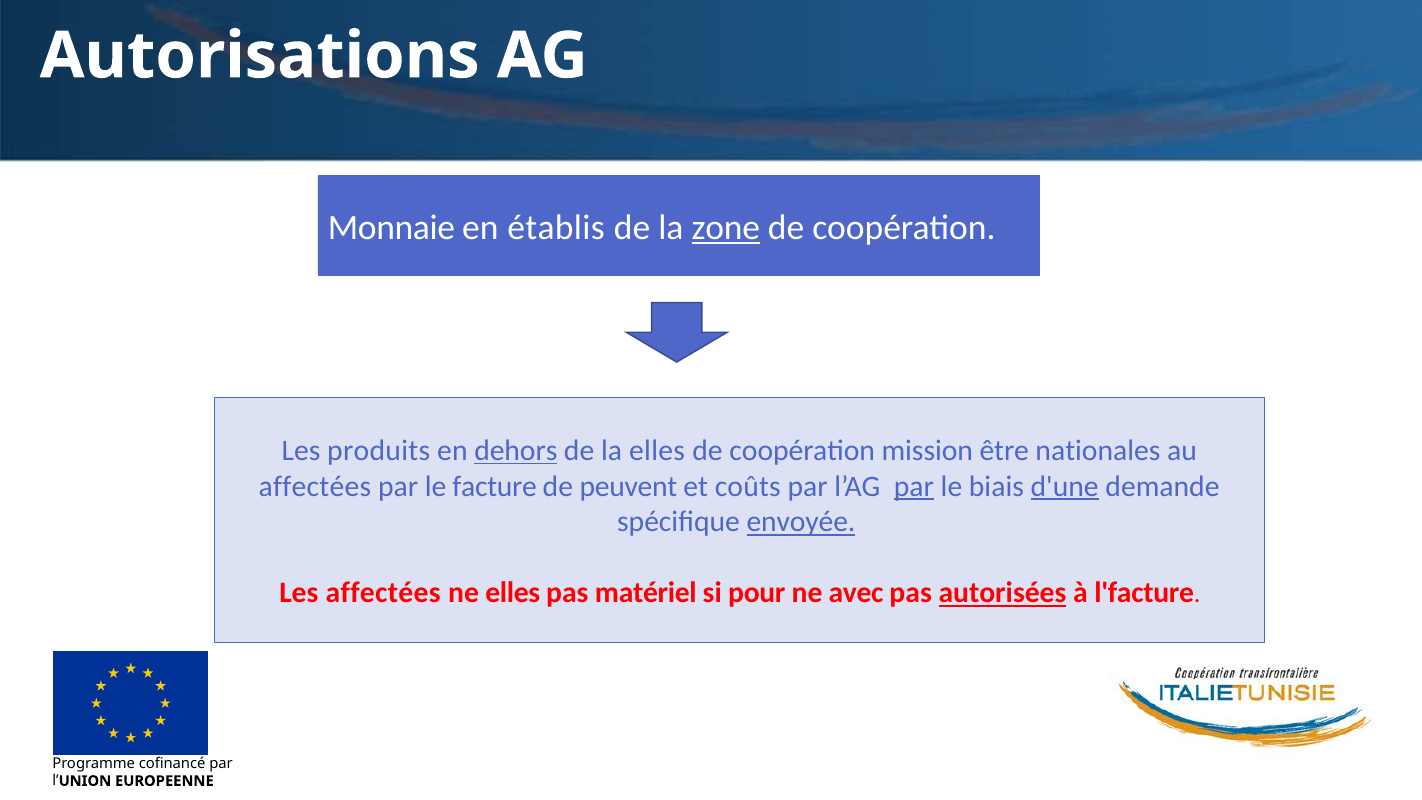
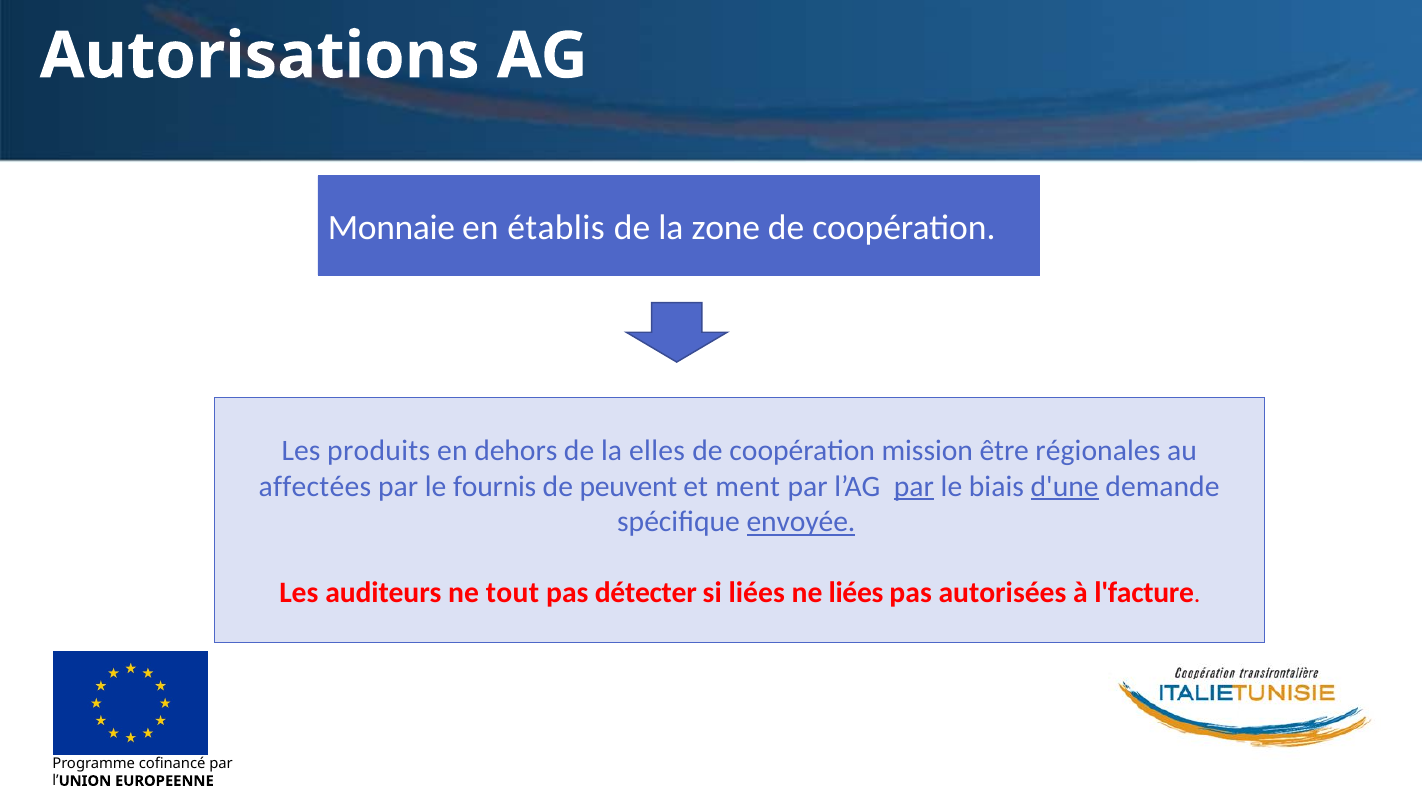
zone underline: present -> none
dehors underline: present -> none
nationales: nationales -> régionales
facture: facture -> fournis
coûts: coûts -> ment
Les affectées: affectées -> auditeurs
ne elles: elles -> tout
matériel: matériel -> détecter
si pour: pour -> liées
ne avec: avec -> liées
autorisées underline: present -> none
